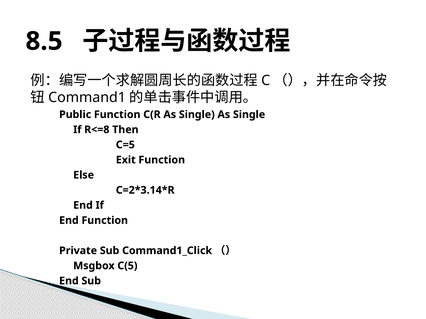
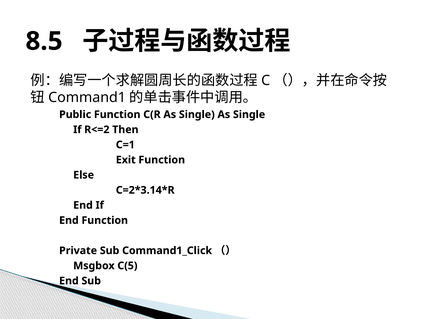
R<=8: R<=8 -> R<=2
C=5: C=5 -> C=1
